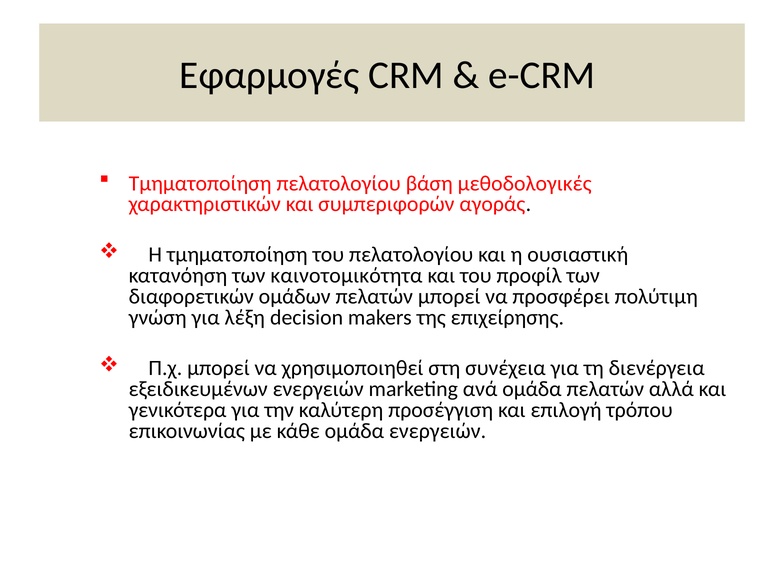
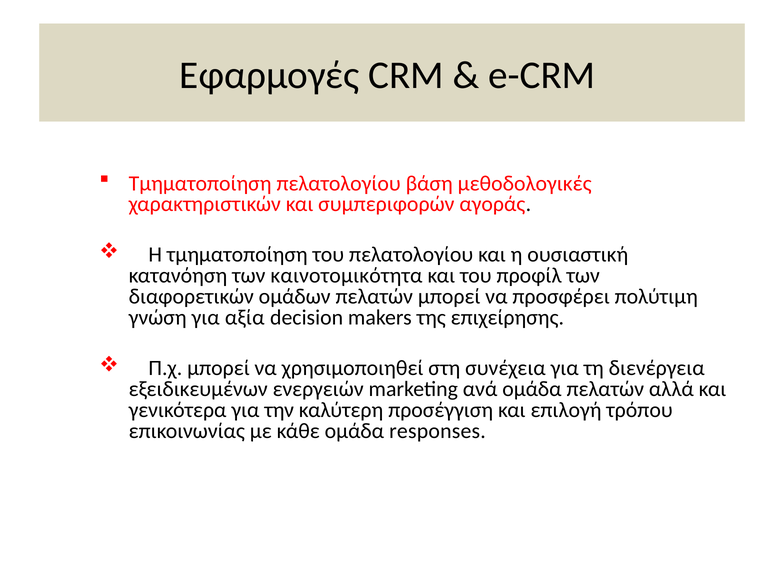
λέξη: λέξη -> αξία
ομάδα ενεργειών: ενεργειών -> responses
